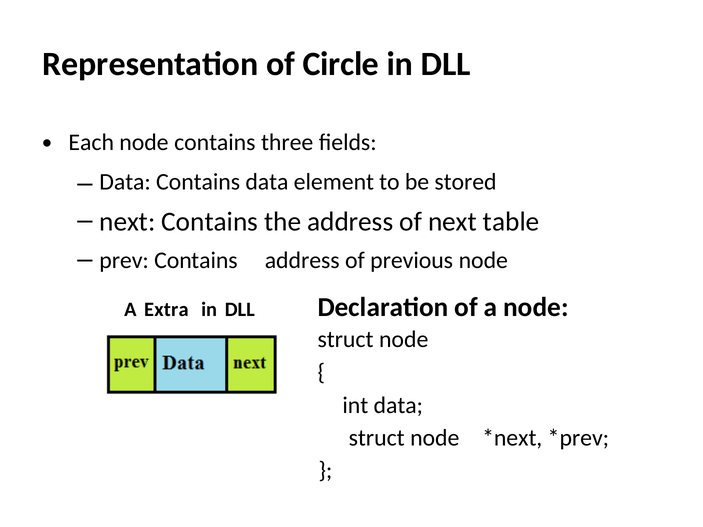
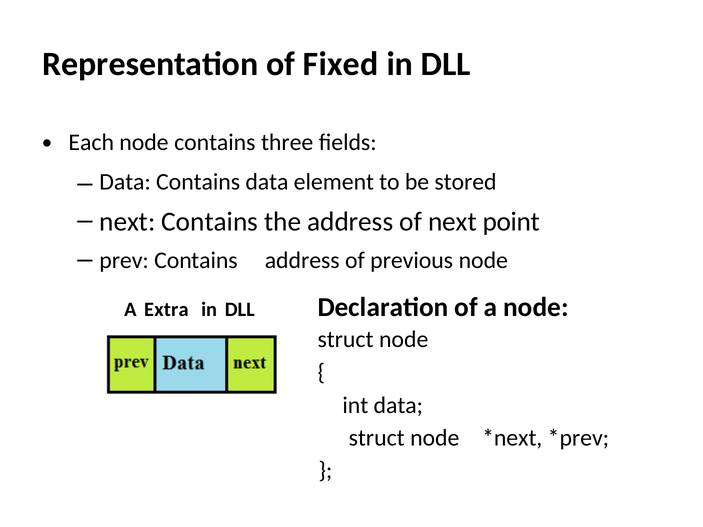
Circle: Circle -> Fixed
table: table -> point
